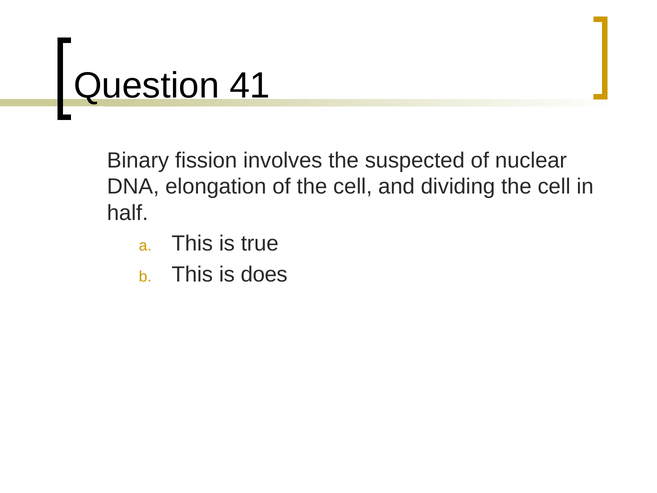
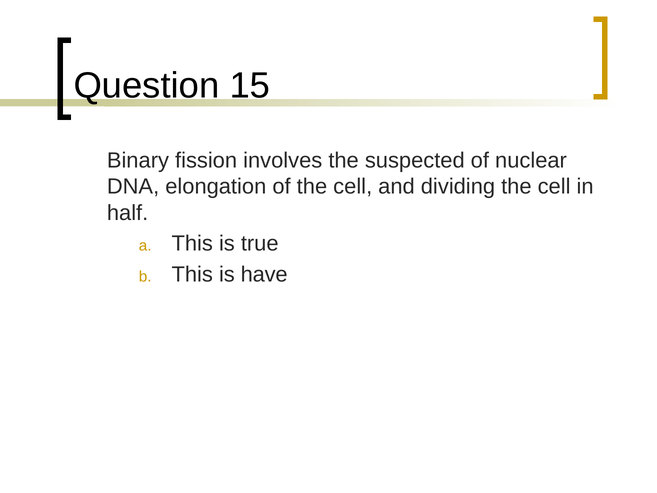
41: 41 -> 15
does: does -> have
